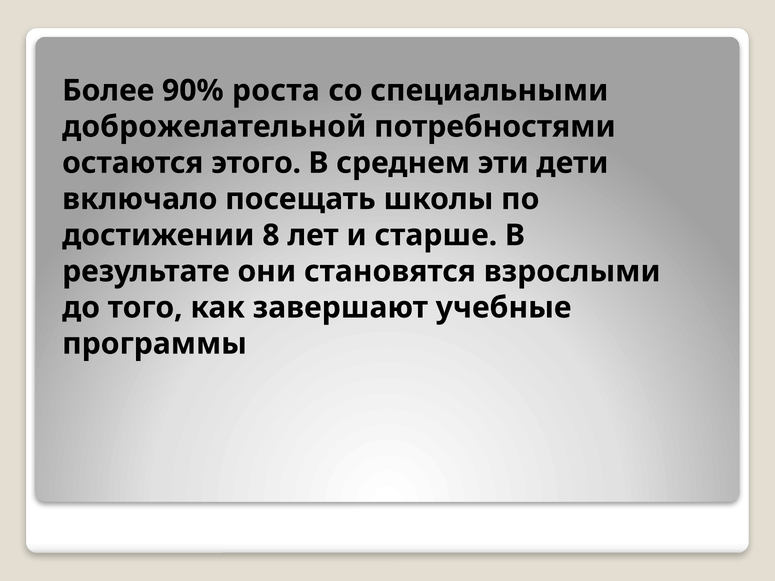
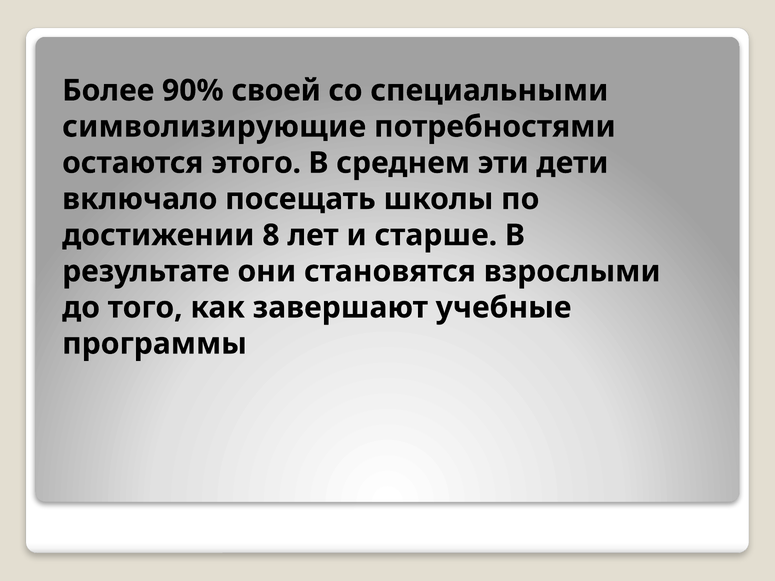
роста: роста -> своей
доброжелательной: доброжелательной -> символизирующие
